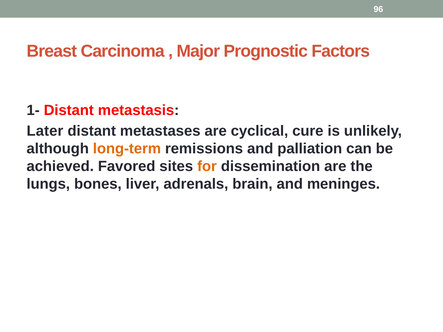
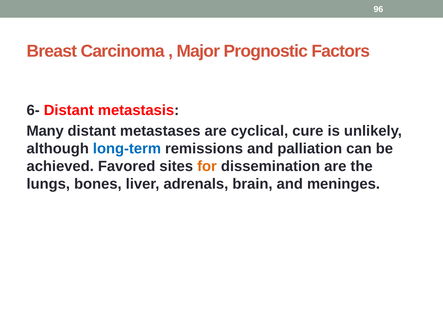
1-: 1- -> 6-
Later: Later -> Many
long-term colour: orange -> blue
